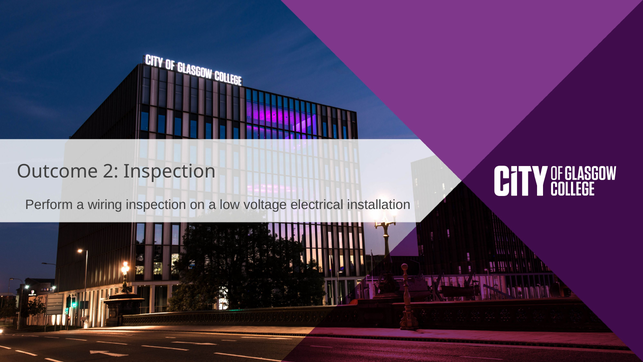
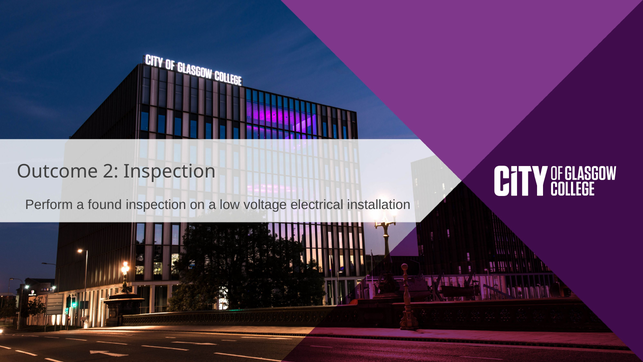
wiring: wiring -> found
